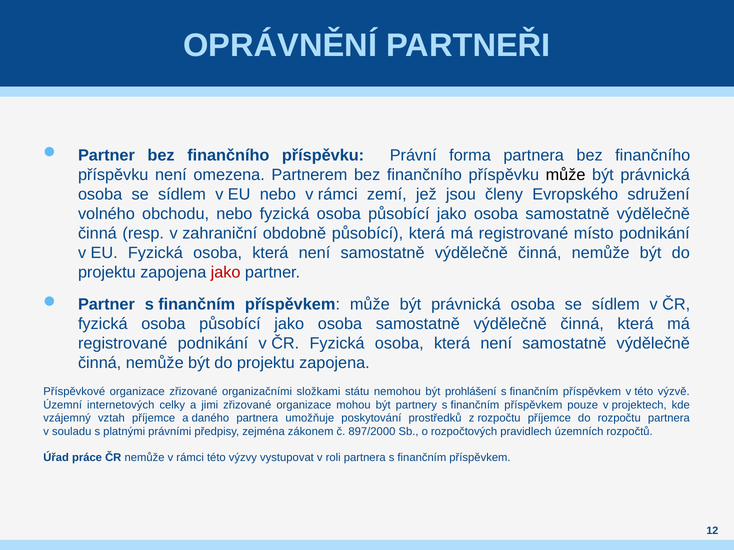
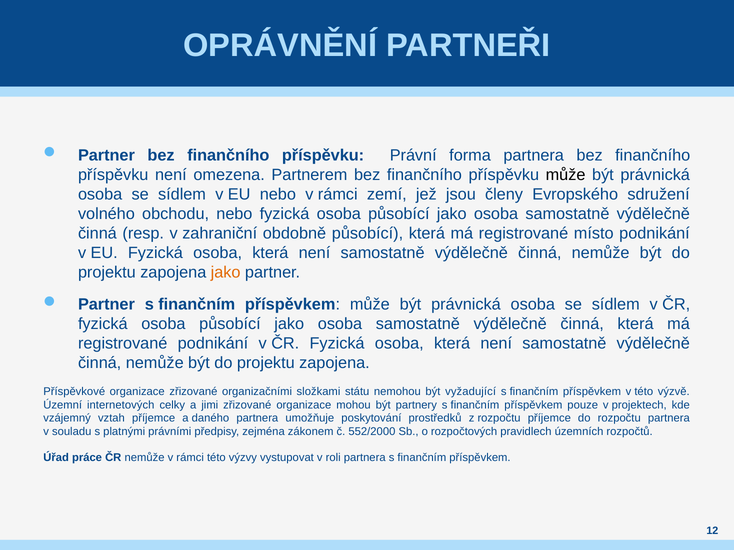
jako at (226, 273) colour: red -> orange
prohlášení: prohlášení -> vyžadující
897/2000: 897/2000 -> 552/2000
